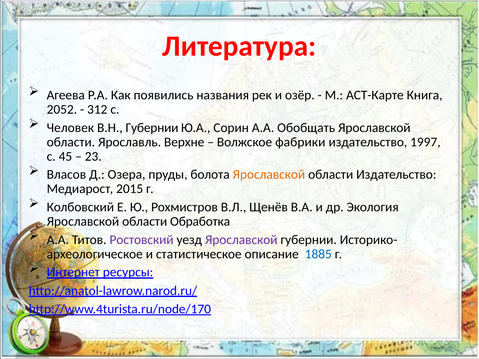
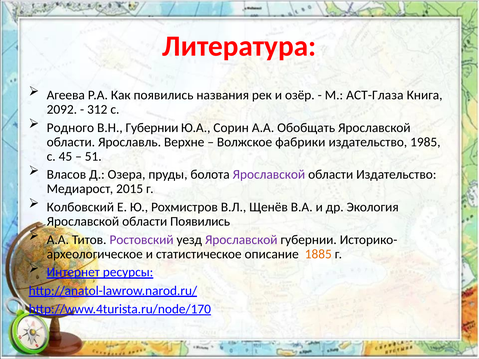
АСТ-Карте: АСТ-Карте -> АСТ-Глаза
2052: 2052 -> 2092
Человек: Человек -> Родного
1997: 1997 -> 1985
23: 23 -> 51
Ярославской at (269, 175) colour: orange -> purple
области Обработка: Обработка -> Появились
1885 colour: blue -> orange
